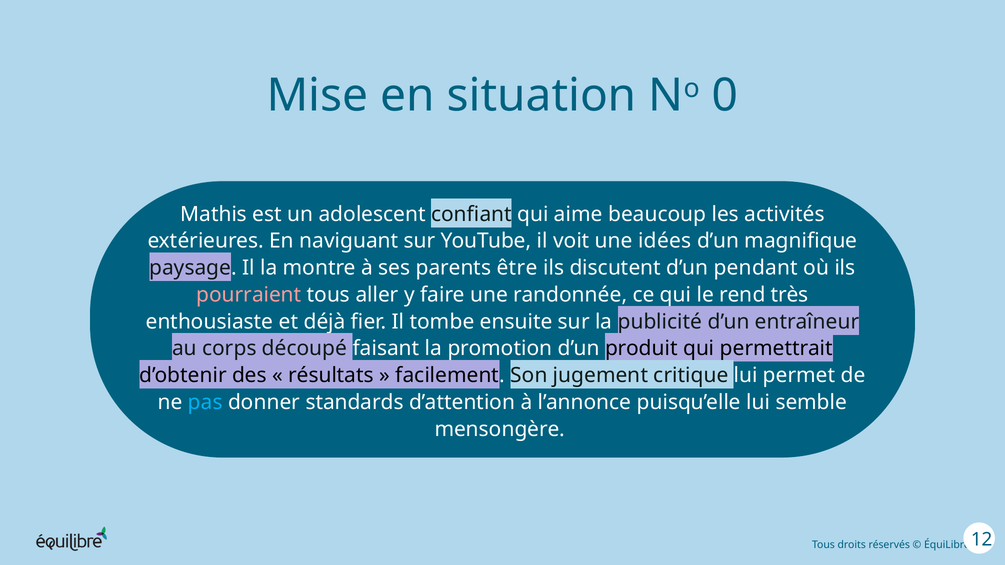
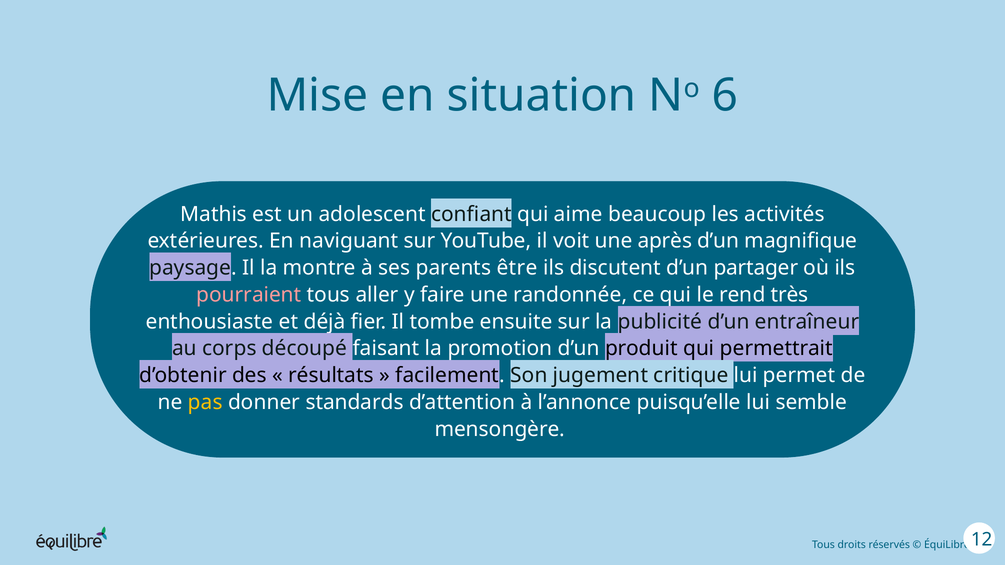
0: 0 -> 6
idées: idées -> après
pendant: pendant -> partager
pas colour: light blue -> yellow
